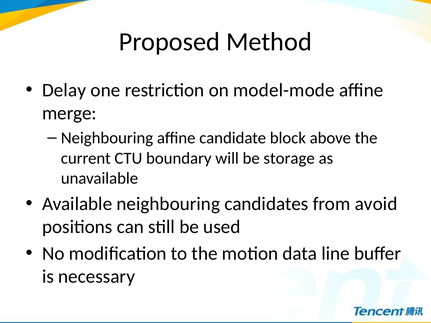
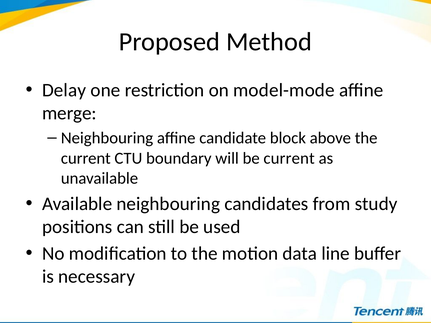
be storage: storage -> current
avoid: avoid -> study
